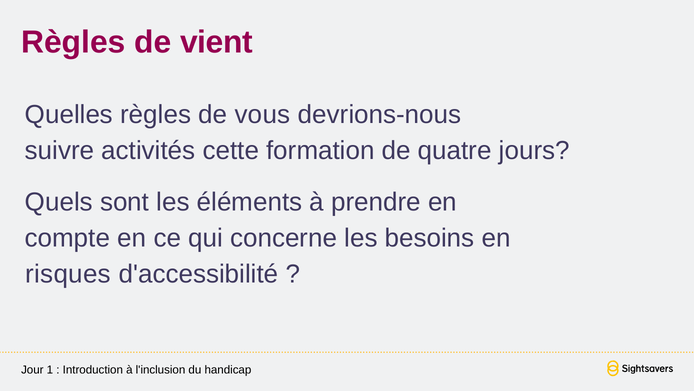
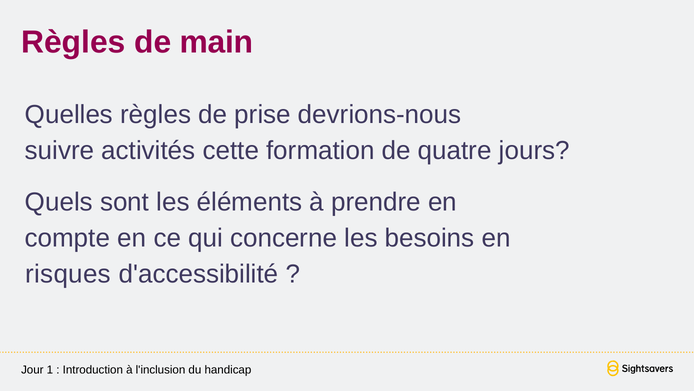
vient: vient -> main
vous: vous -> prise
